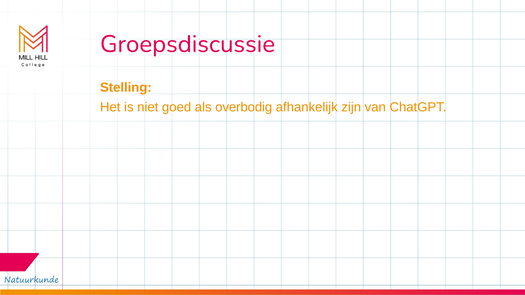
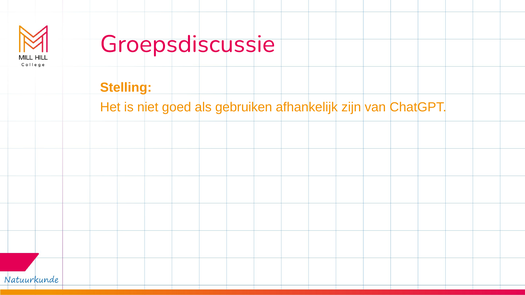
overbodig: overbodig -> gebruiken
